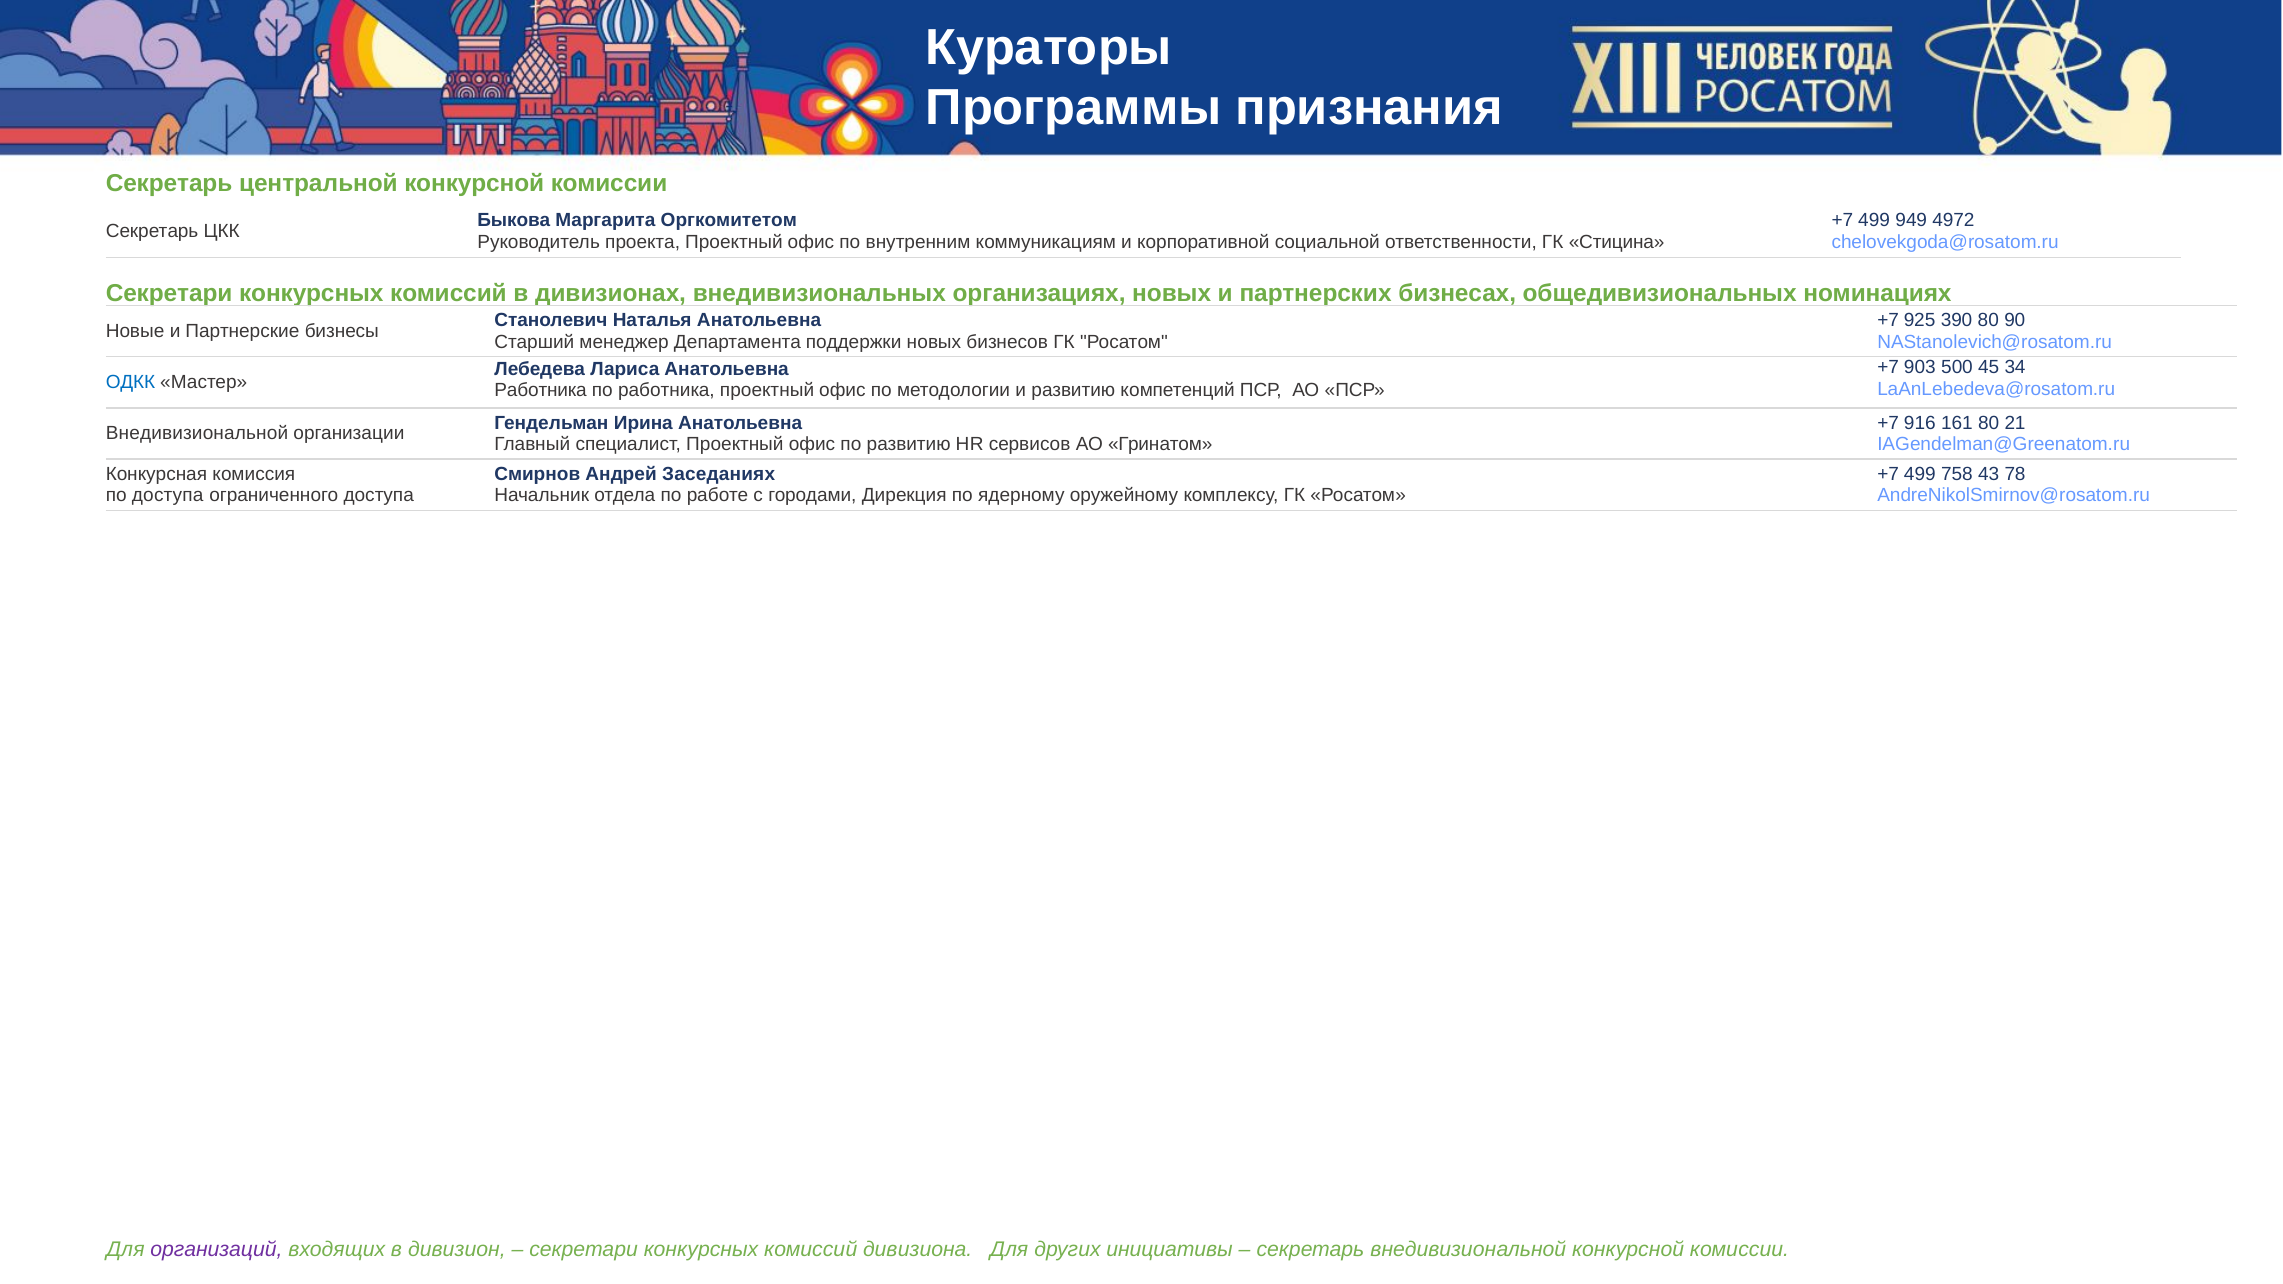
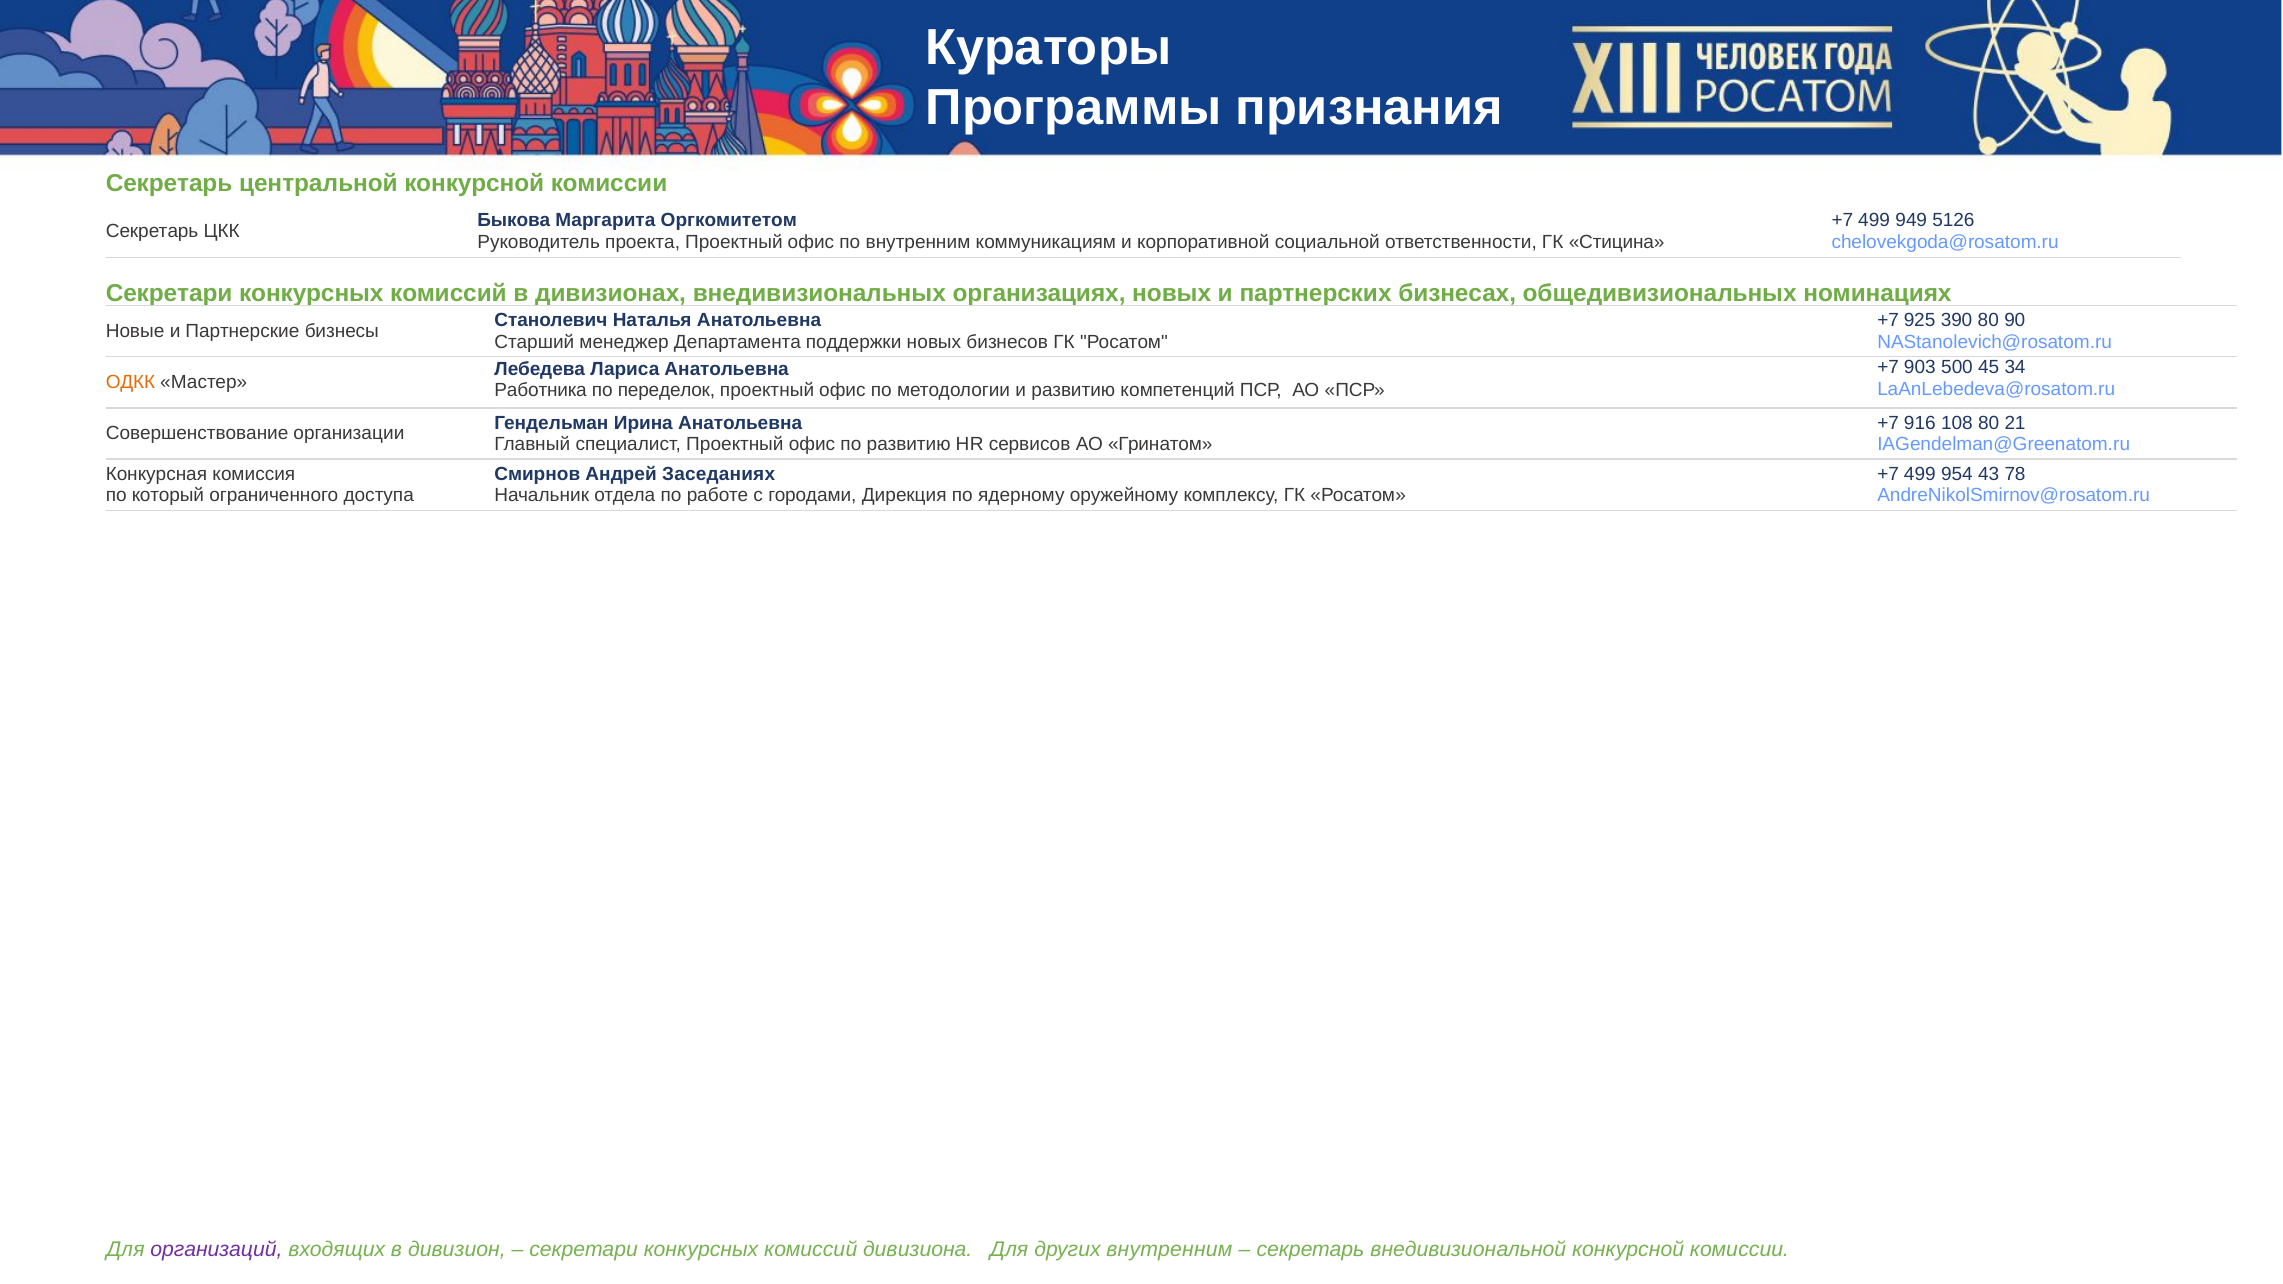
4972: 4972 -> 5126
ОДКК colour: blue -> orange
по работника: работника -> переделок
161: 161 -> 108
Внедивизиональной at (197, 434): Внедивизиональной -> Совершенствование
758: 758 -> 954
по доступа: доступа -> который
других инициативы: инициативы -> внутренним
